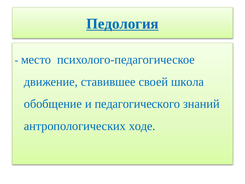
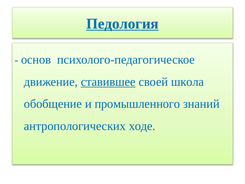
место: место -> основ
ставившее underline: none -> present
педагогического: педагогического -> промышленного
